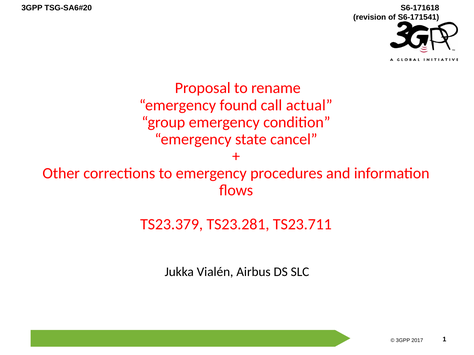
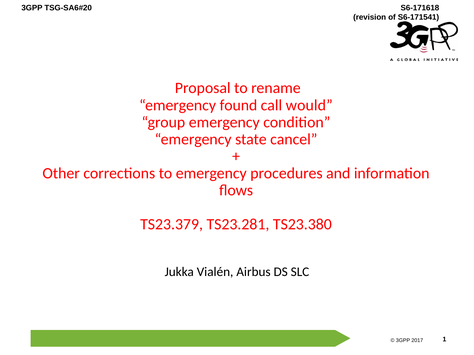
actual: actual -> would
TS23.711: TS23.711 -> TS23.380
